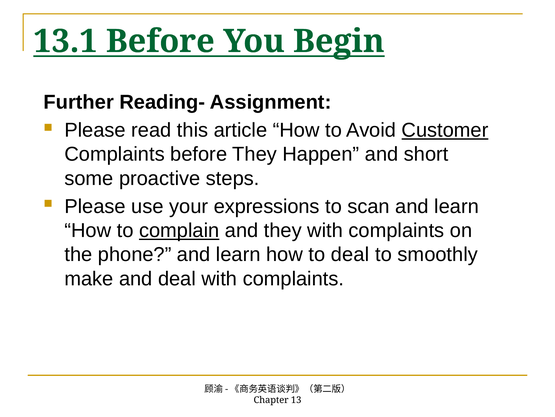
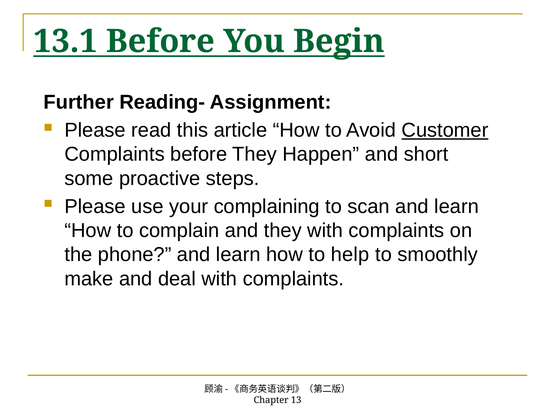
expressions: expressions -> complaining
complain underline: present -> none
to deal: deal -> help
